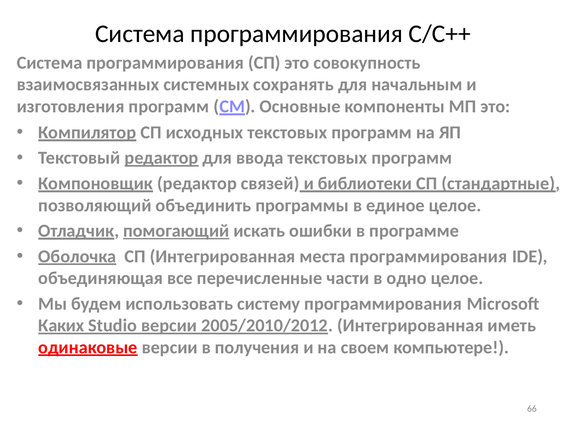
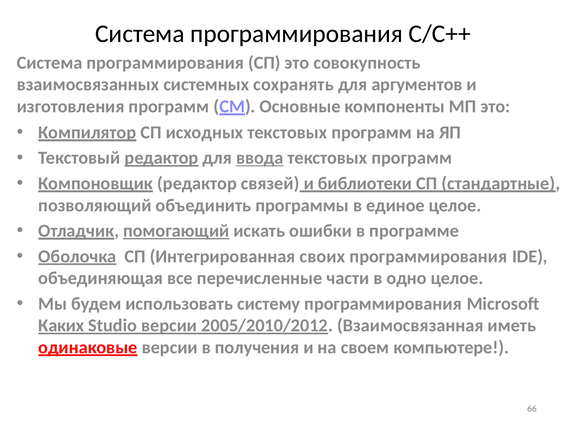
начальным: начальным -> аргументов
ввода underline: none -> present
места: места -> своих
2005/2010/2012 Интегрированная: Интегрированная -> Взаимосвязанная
